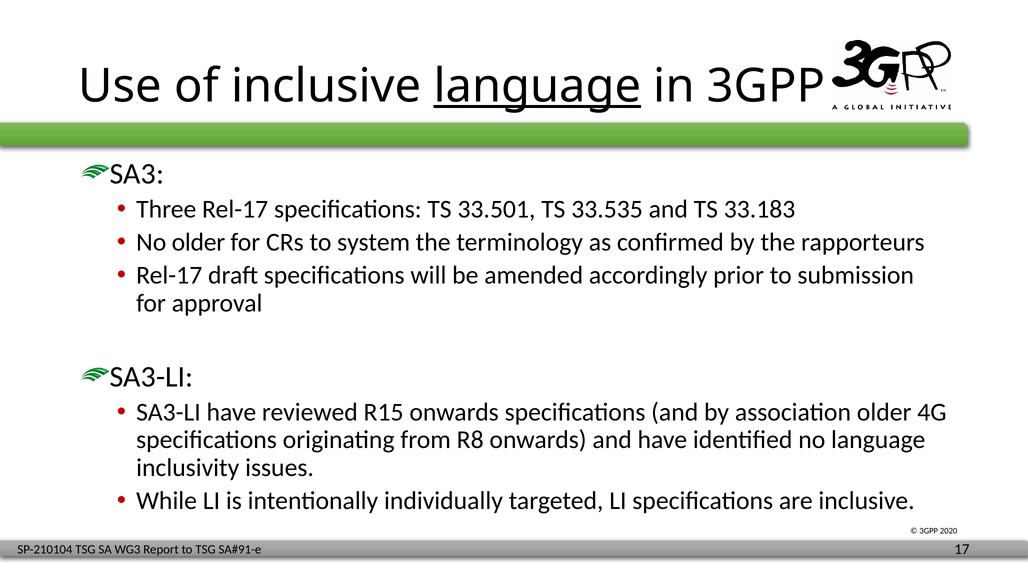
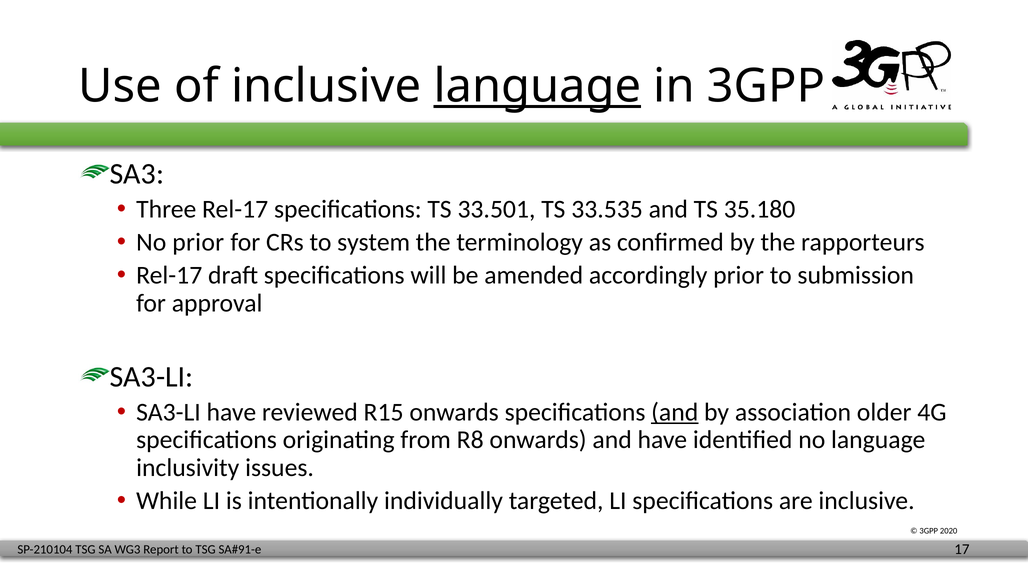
33.183: 33.183 -> 35.180
No older: older -> prior
and at (675, 412) underline: none -> present
